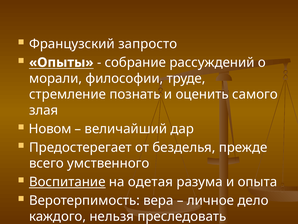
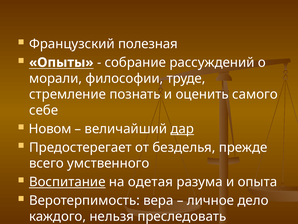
запросто: запросто -> полезная
злая: злая -> себе
дар underline: none -> present
